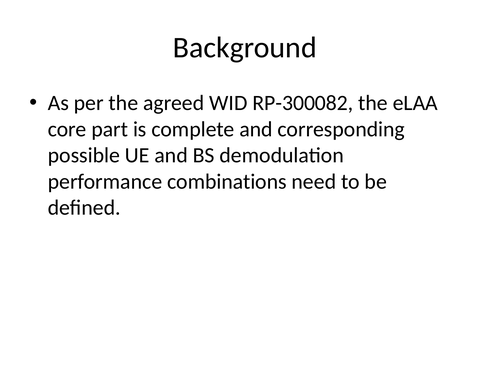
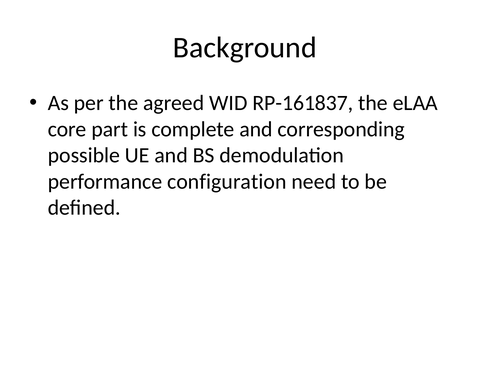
RP-300082: RP-300082 -> RP-161837
combinations: combinations -> configuration
